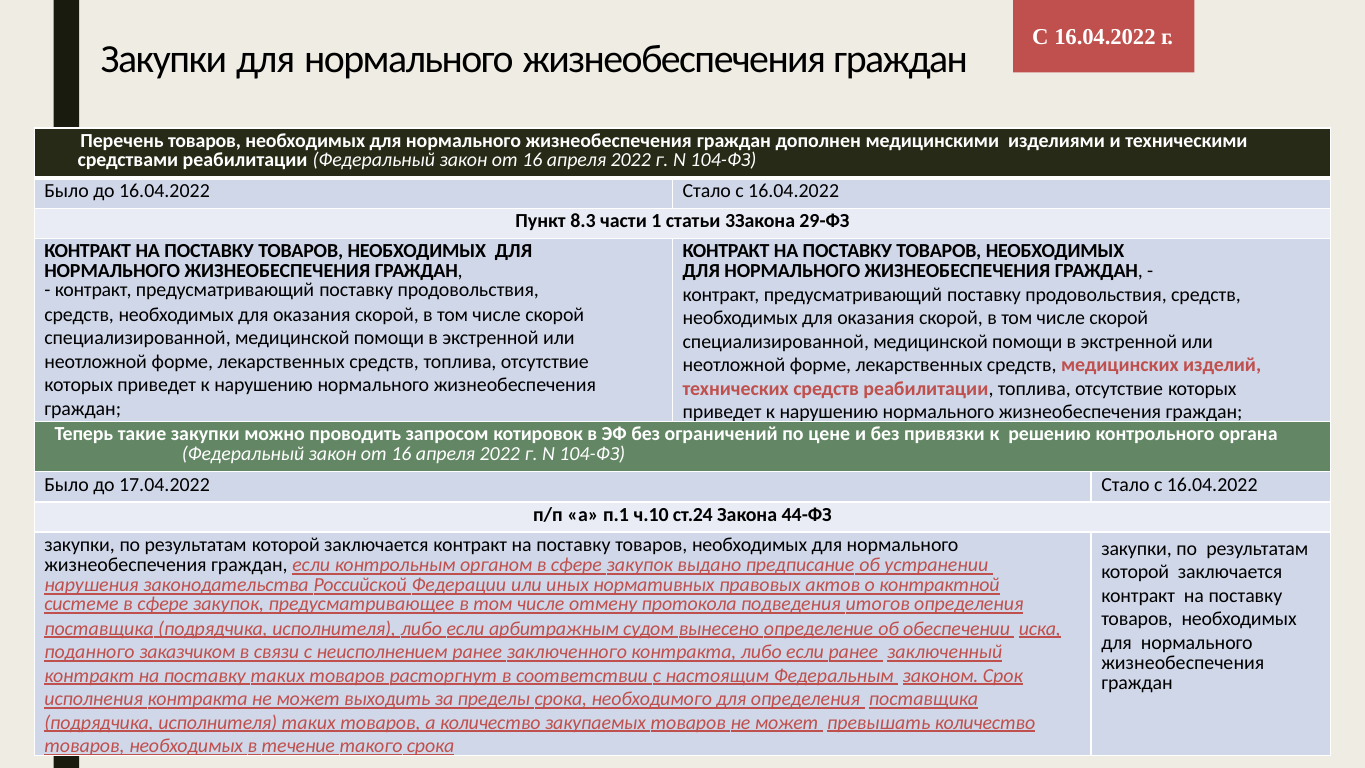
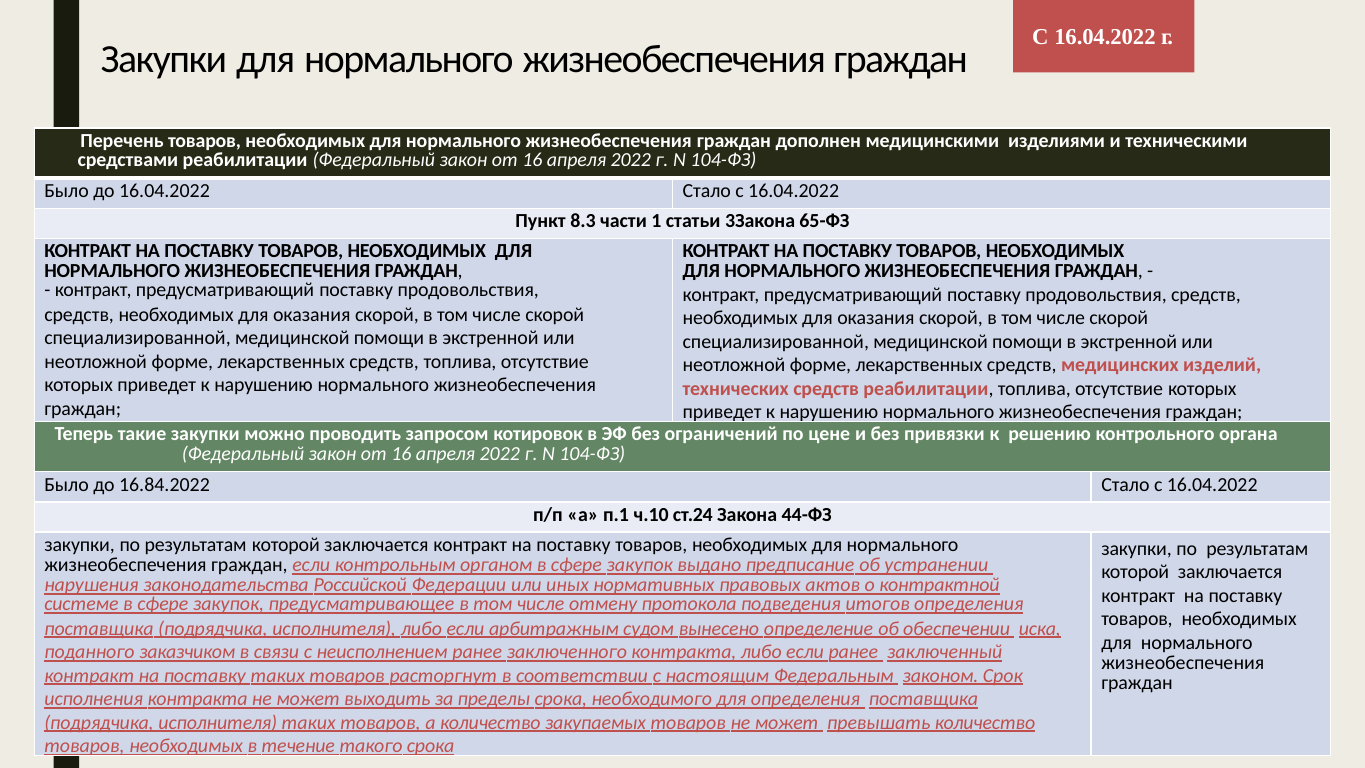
29-ФЗ: 29-ФЗ -> 65-ФЗ
17.04.2022: 17.04.2022 -> 16.84.2022
